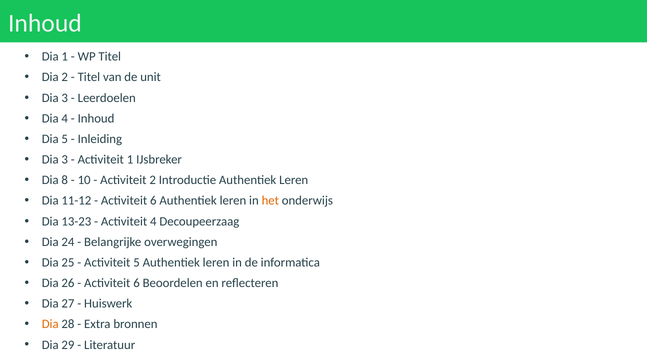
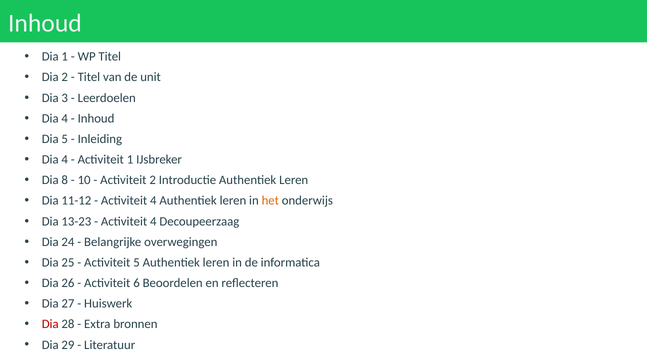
3 at (65, 160): 3 -> 4
6 at (153, 201): 6 -> 4
Dia at (50, 324) colour: orange -> red
